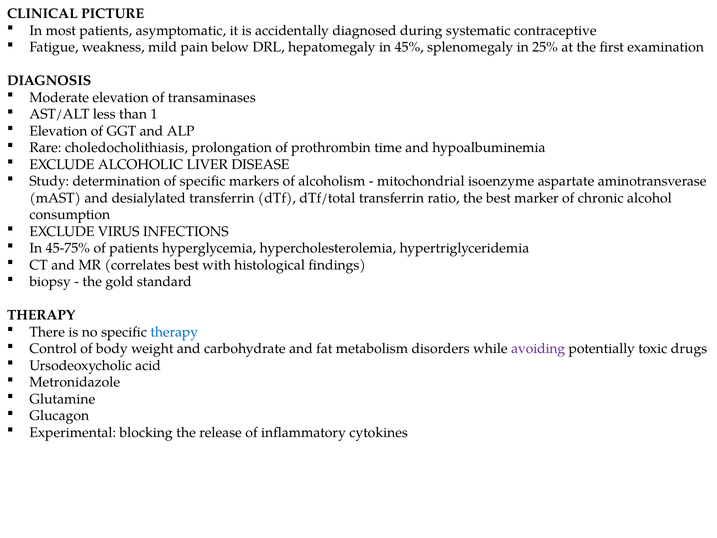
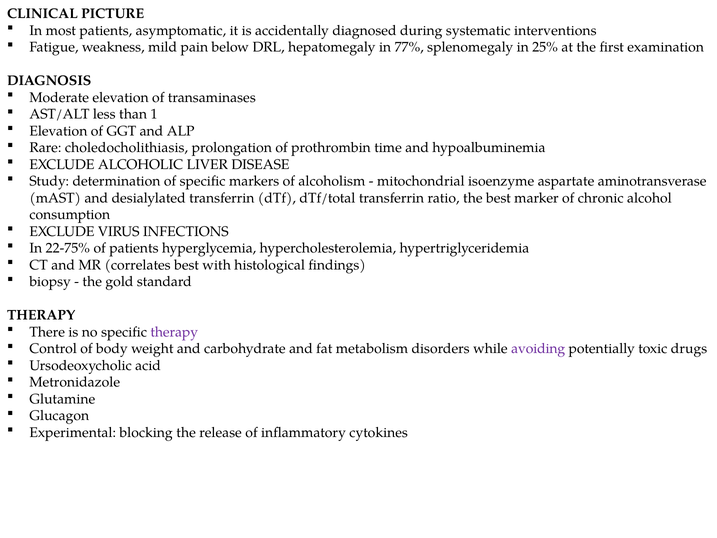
contraceptive: contraceptive -> interventions
45%: 45% -> 77%
45-75%: 45-75% -> 22-75%
therapy at (174, 332) colour: blue -> purple
